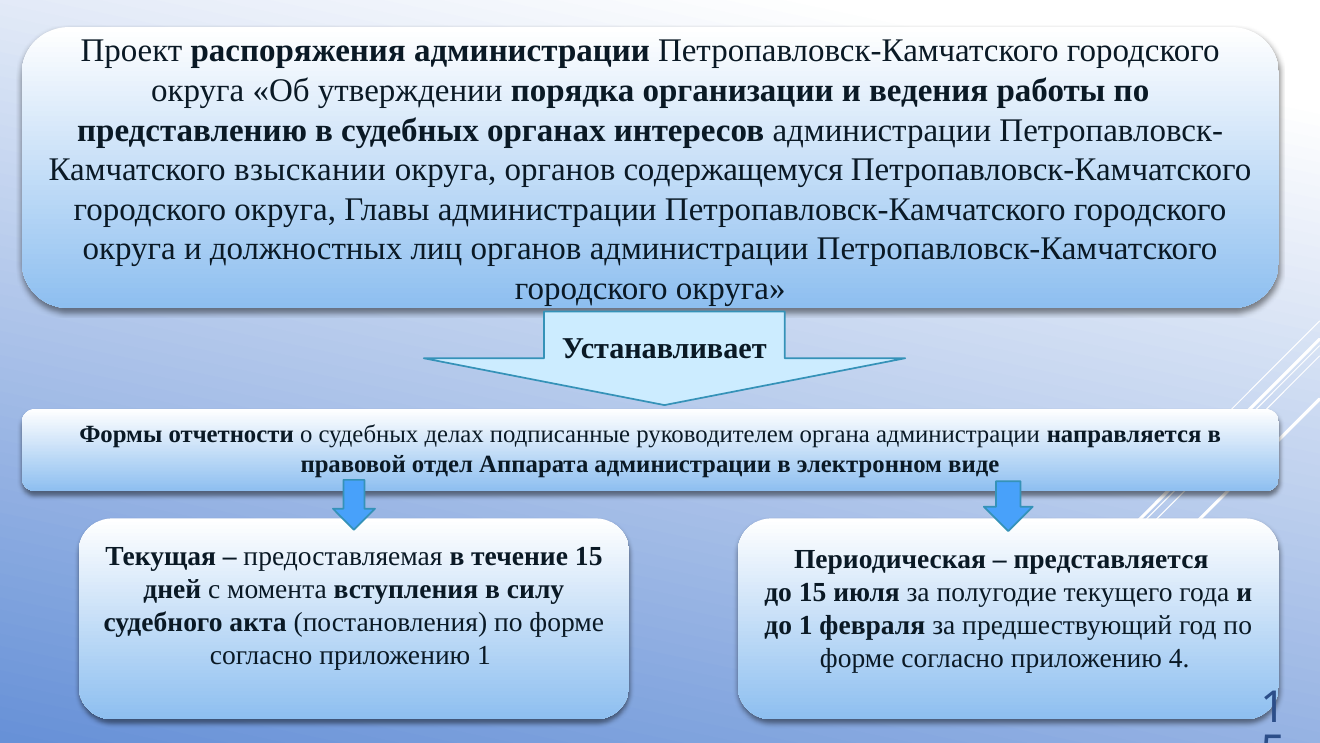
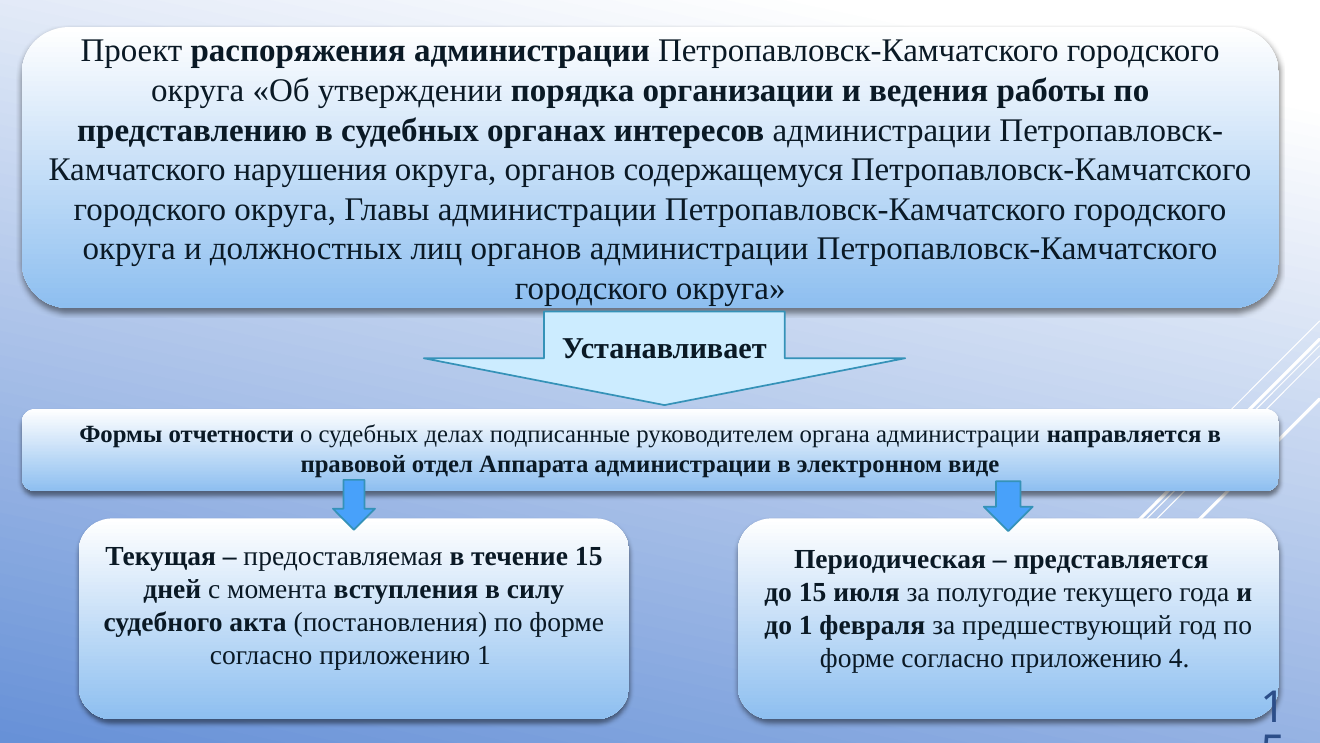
взыскании: взыскании -> нарушения
